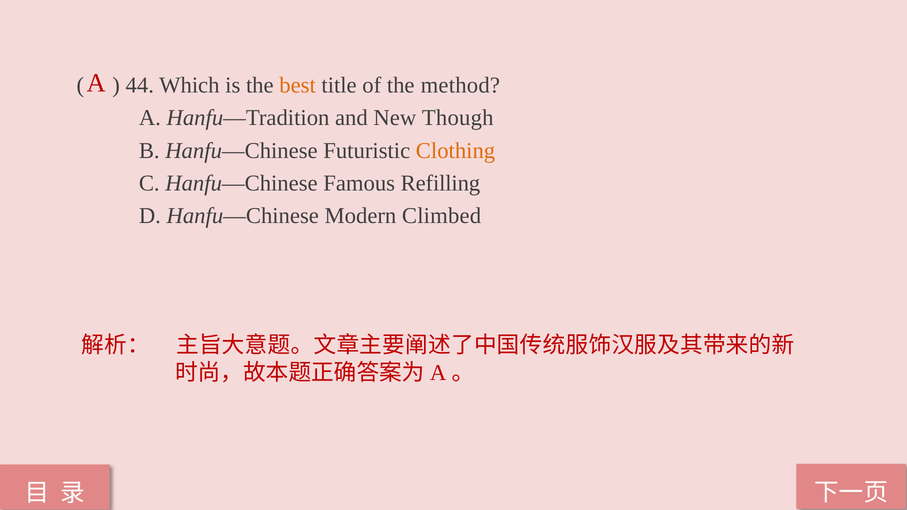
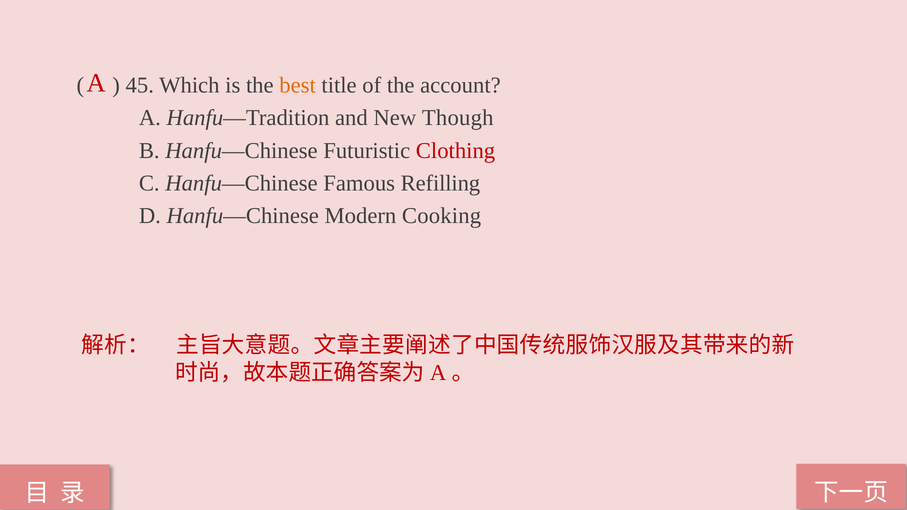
44: 44 -> 45
method: method -> account
Clothing colour: orange -> red
Climbed: Climbed -> Cooking
